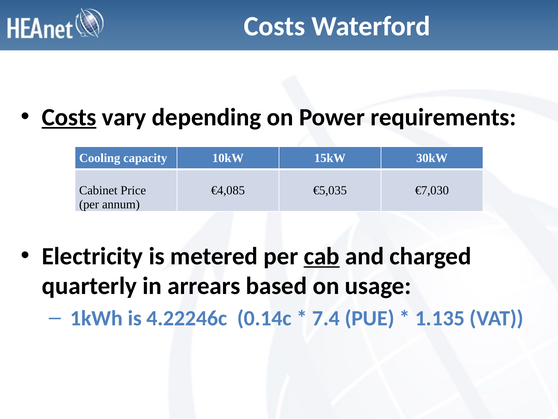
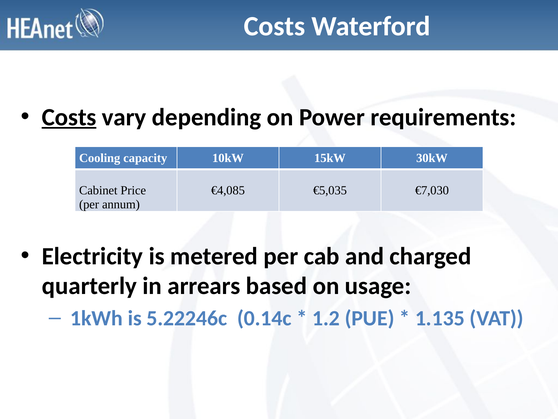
cab underline: present -> none
4.22246c: 4.22246c -> 5.22246c
7.4: 7.4 -> 1.2
